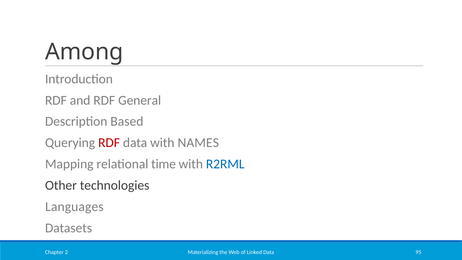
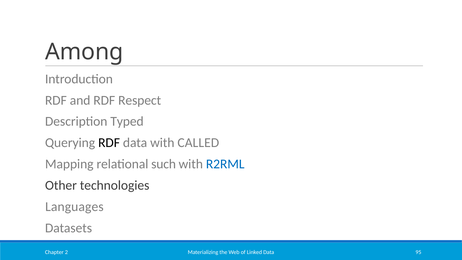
General: General -> Respect
Based: Based -> Typed
RDF at (109, 143) colour: red -> black
NAMES: NAMES -> CALLED
time: time -> such
